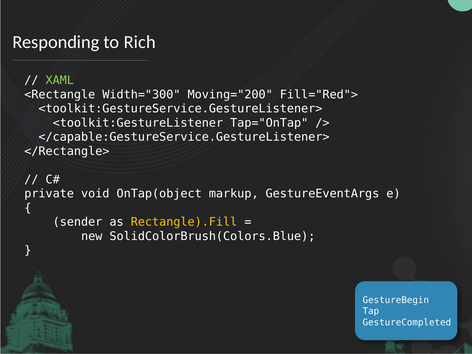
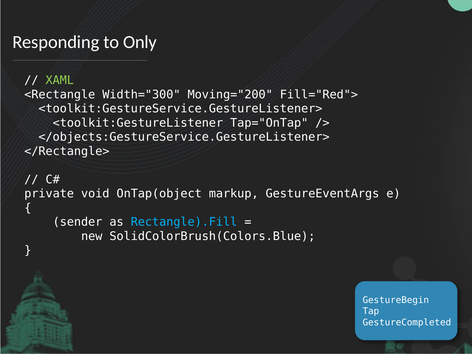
Rich: Rich -> Only
</capable:GestureService.GestureListener>: </capable:GestureService.GestureListener> -> </objects:GestureService.GestureListener>
Rectangle).Fill colour: yellow -> light blue
